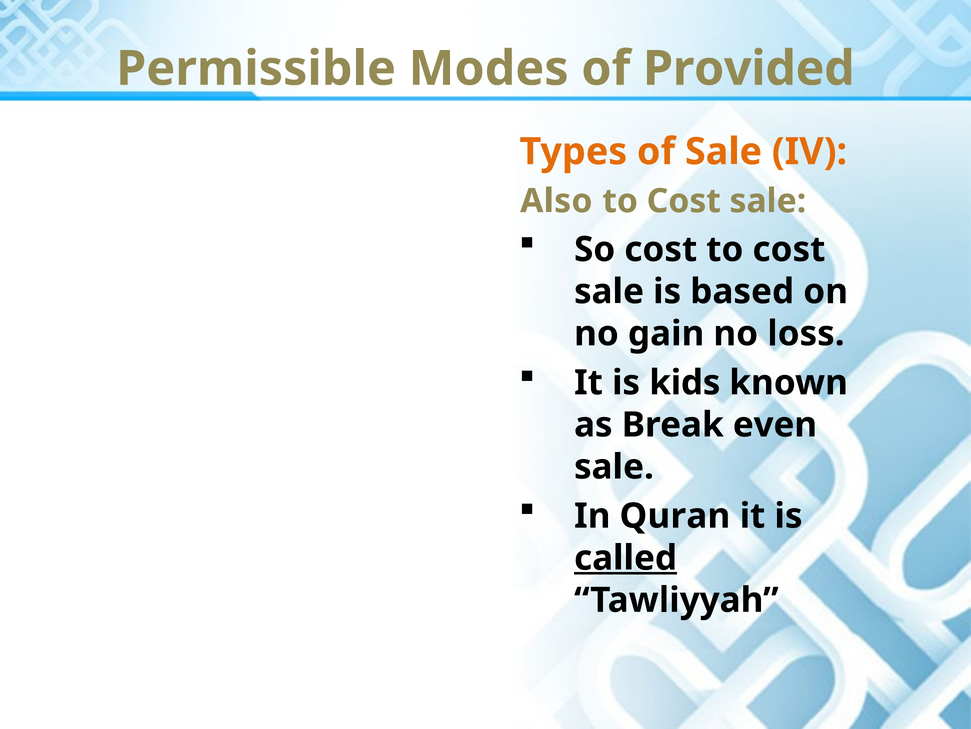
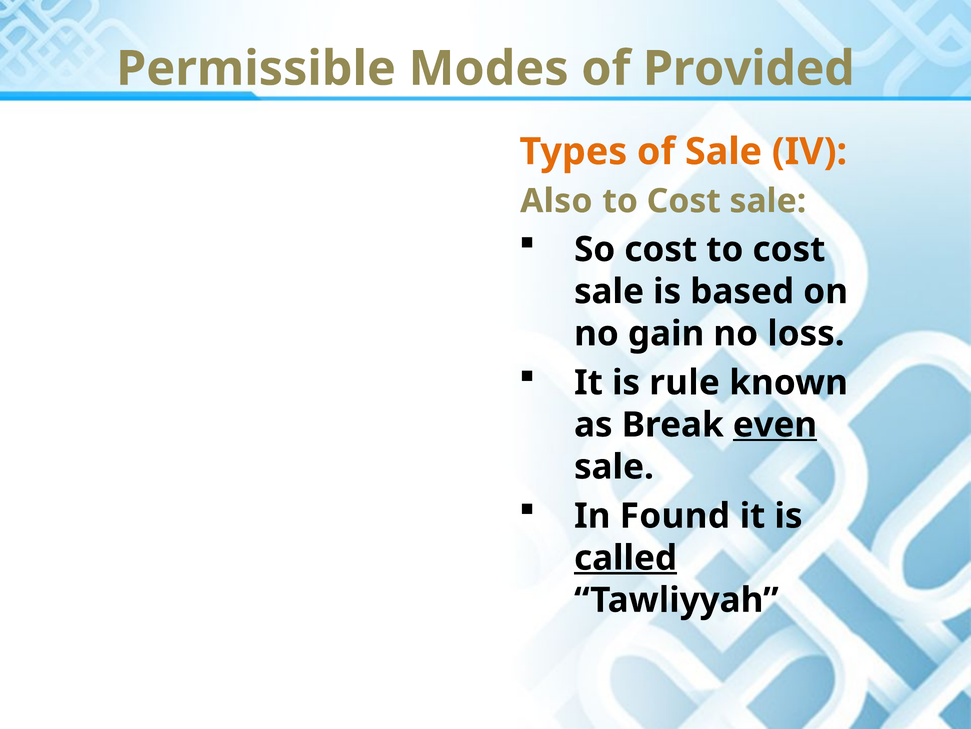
kids: kids -> rule
even underline: none -> present
Quran: Quran -> Found
